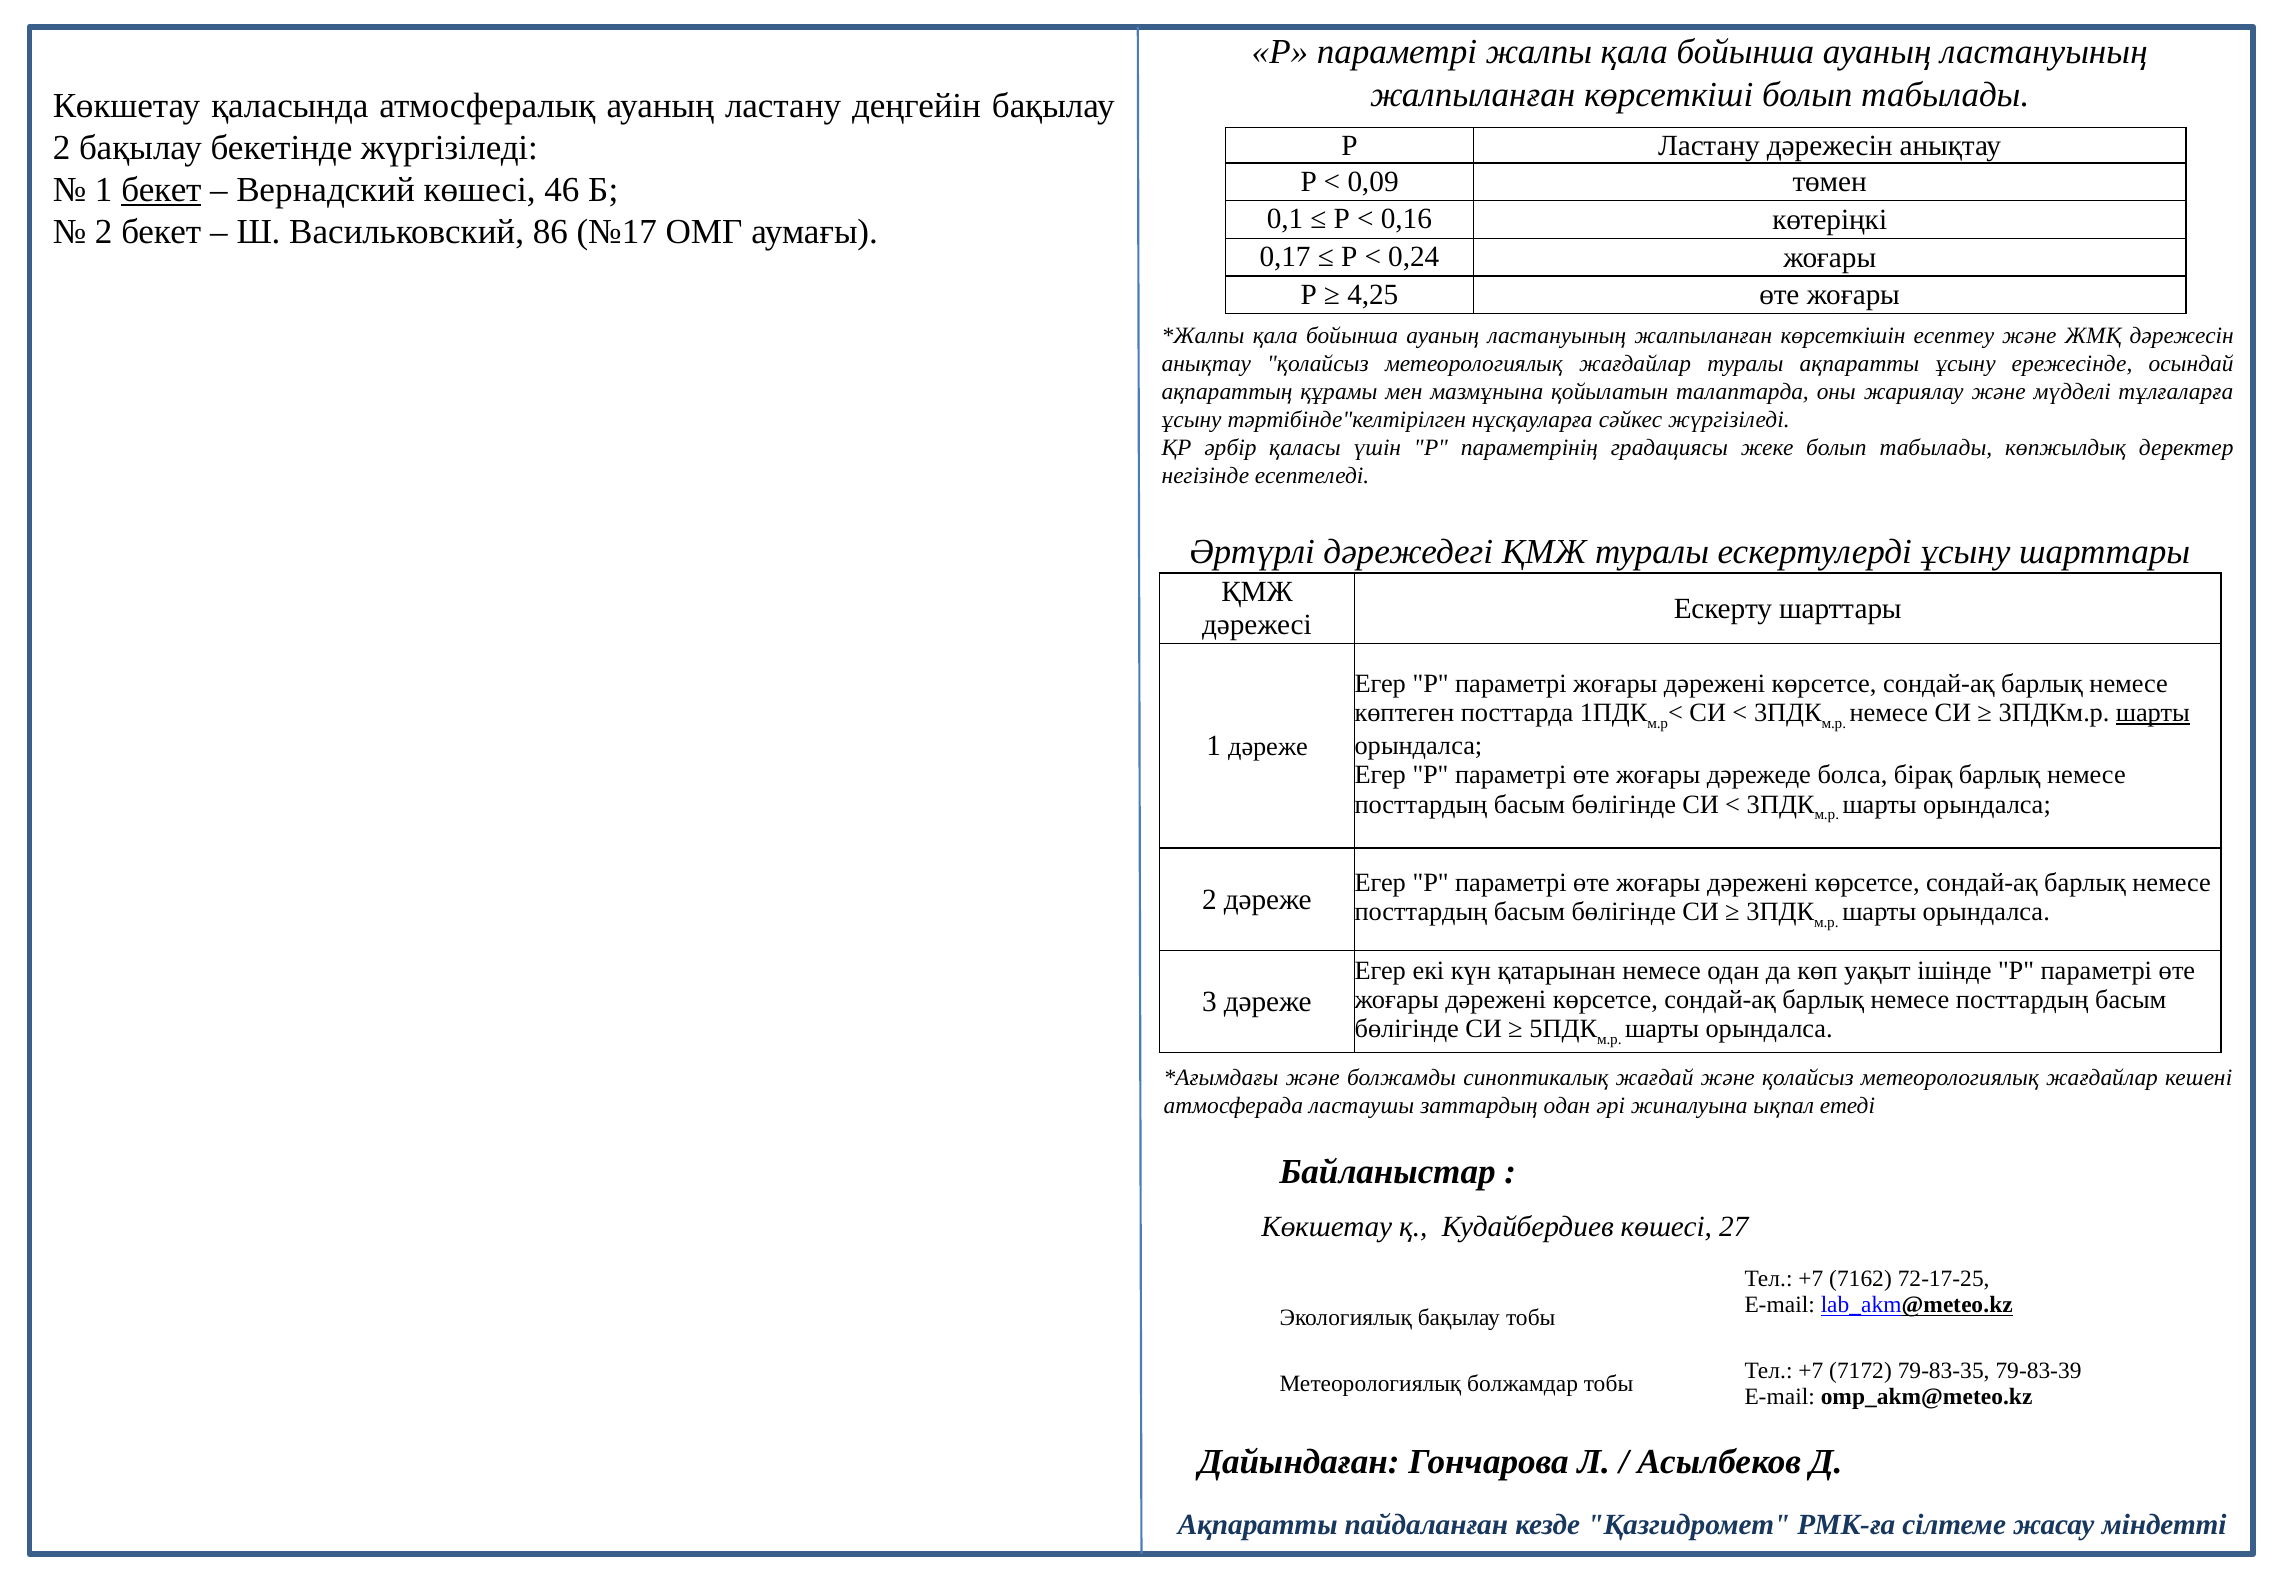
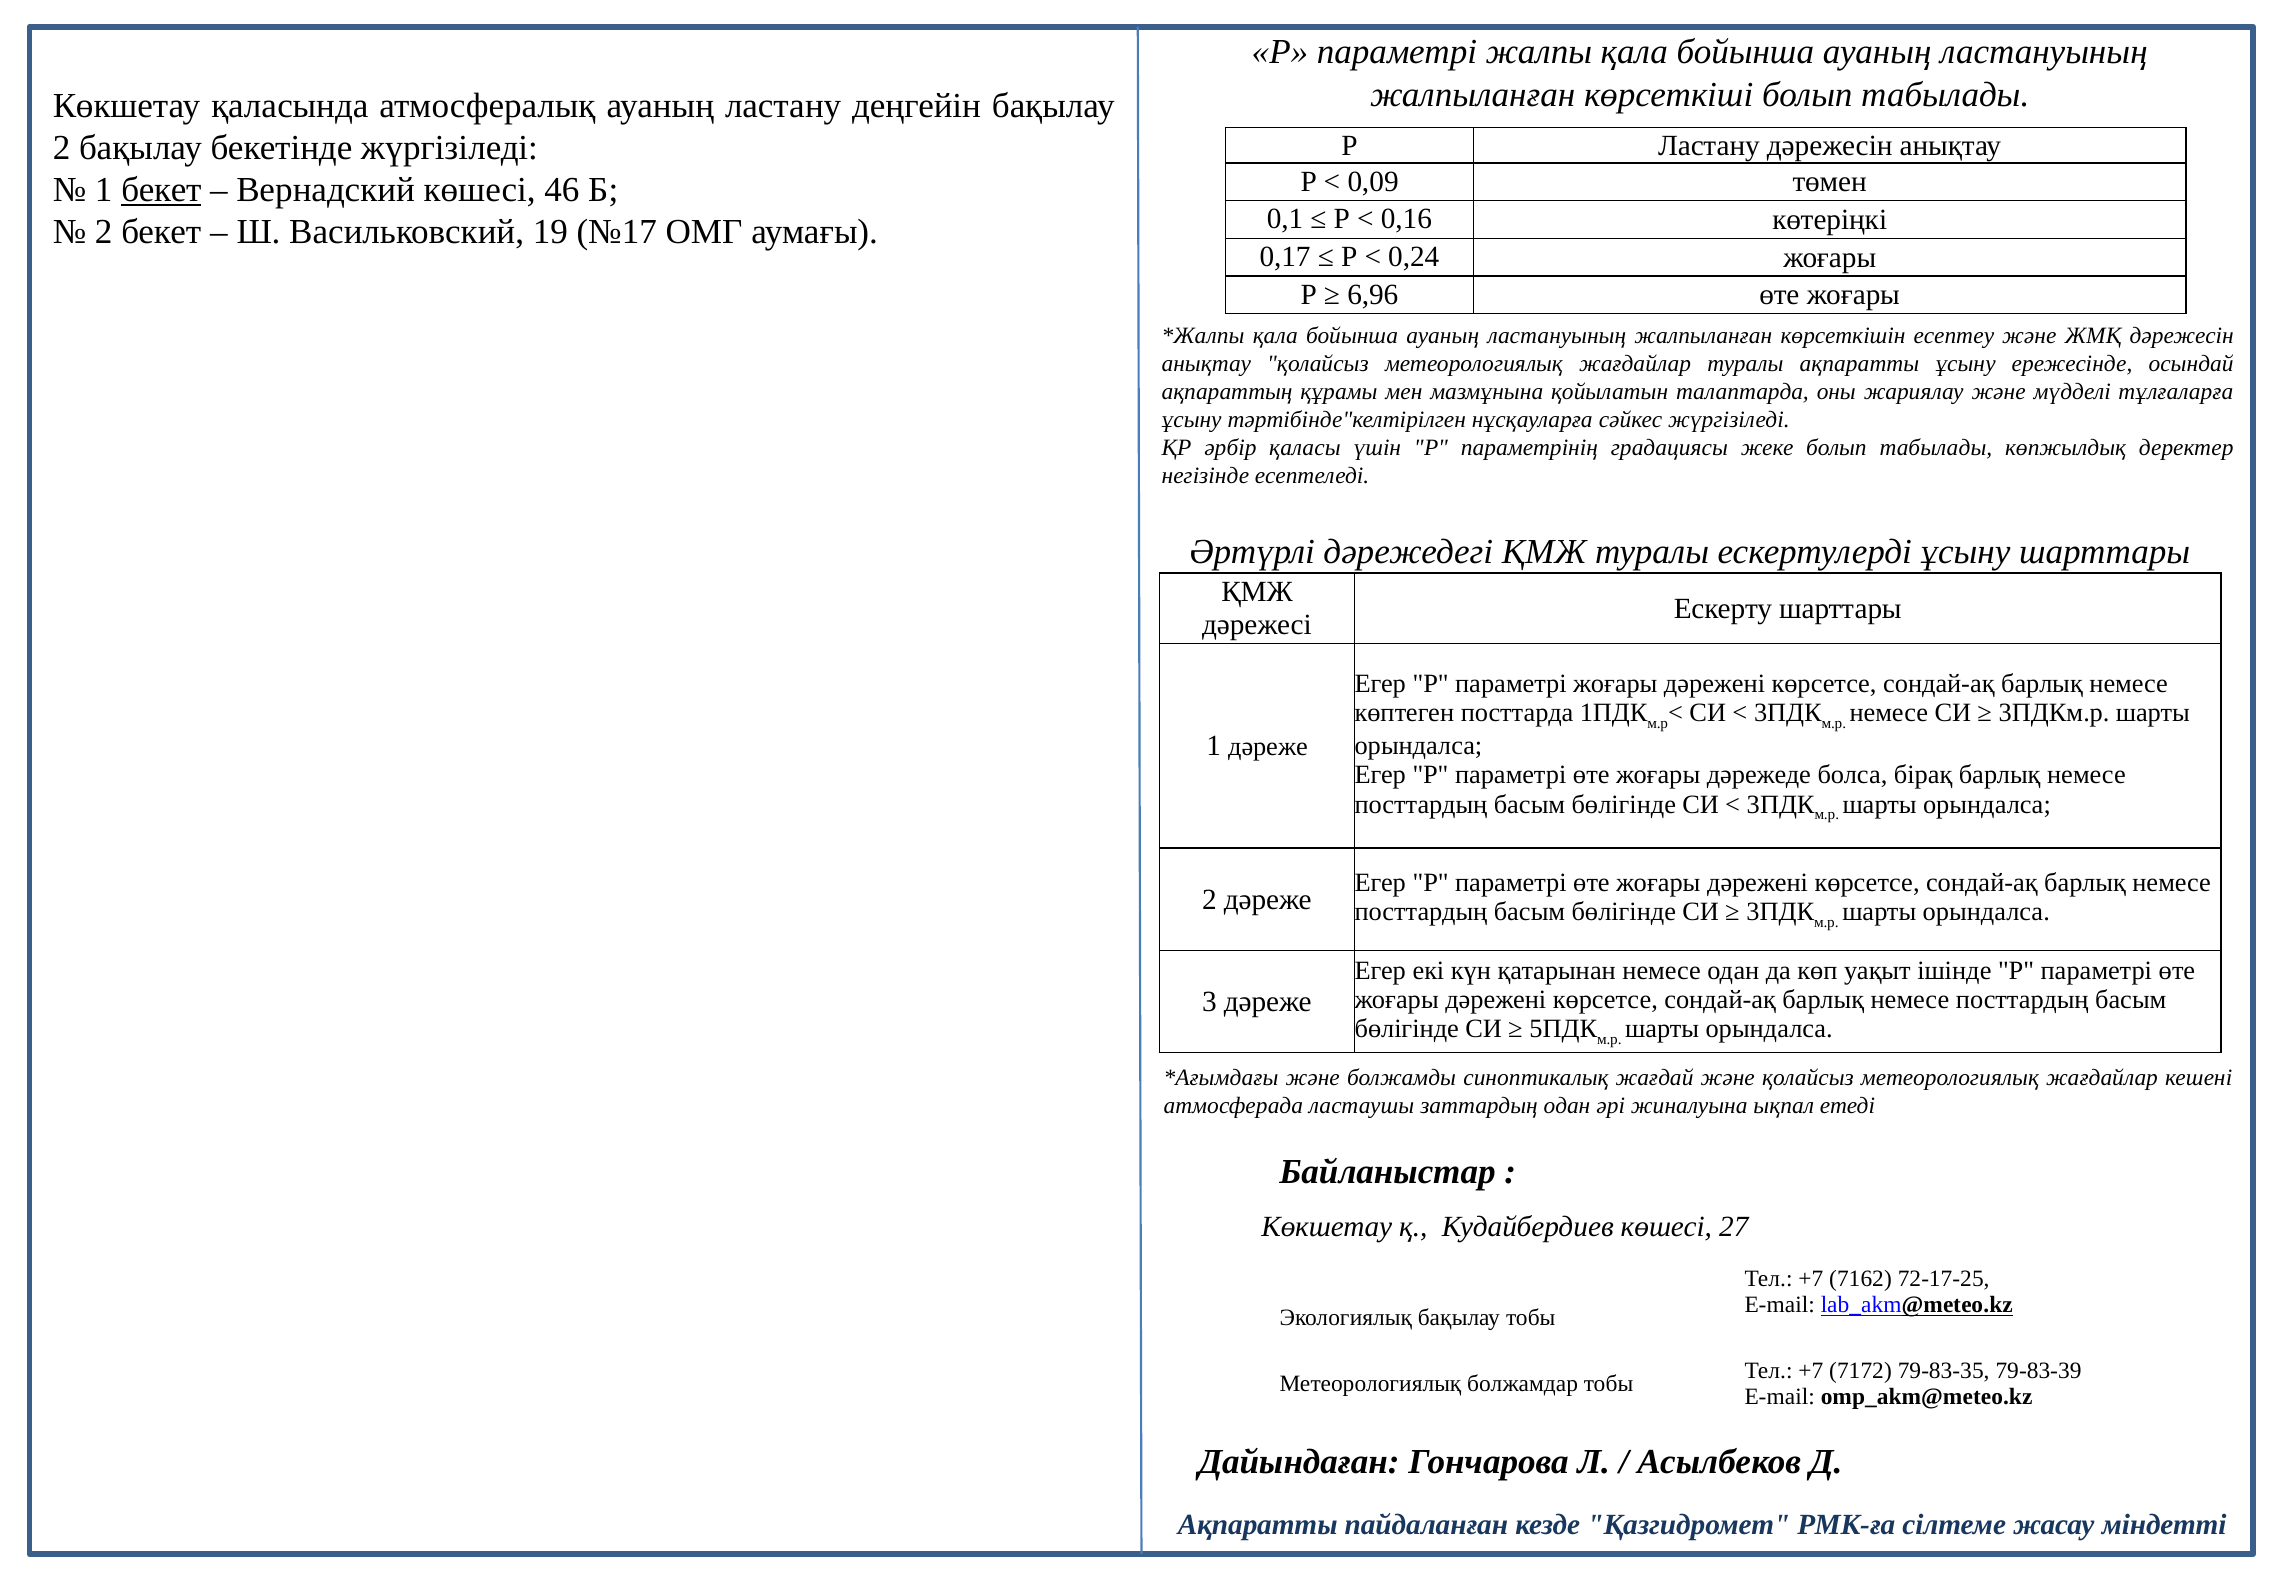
86: 86 -> 19
4,25: 4,25 -> 6,96
шарты at (2153, 712) underline: present -> none
